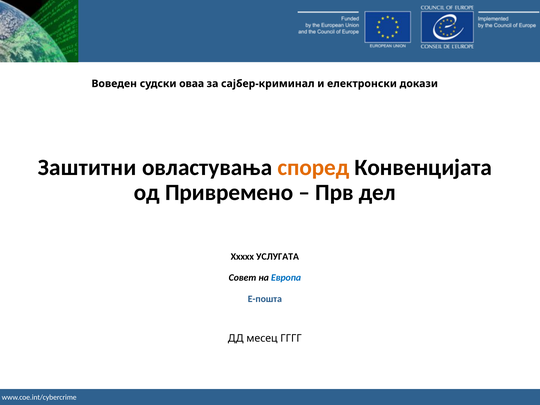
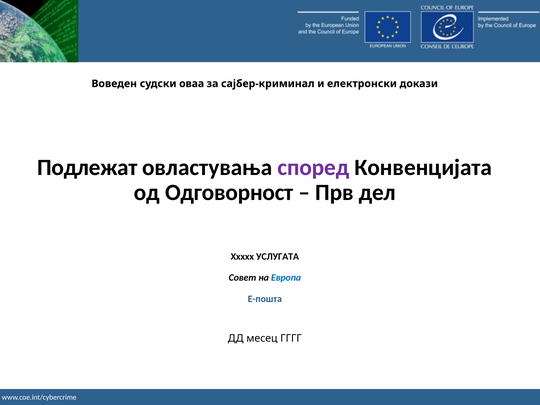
Заштитни: Заштитни -> Подлежат
според colour: orange -> purple
Привремено: Привремено -> Одговорност
